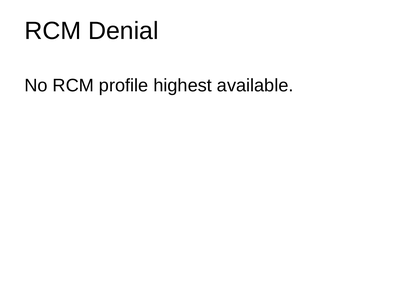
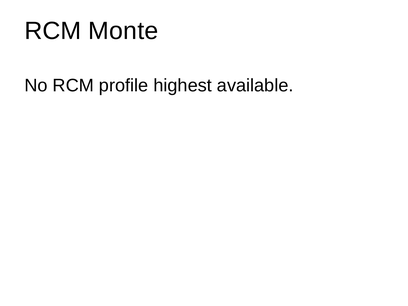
Denial: Denial -> Monte
